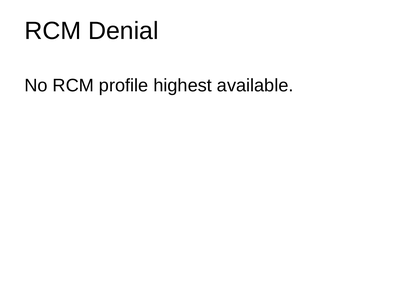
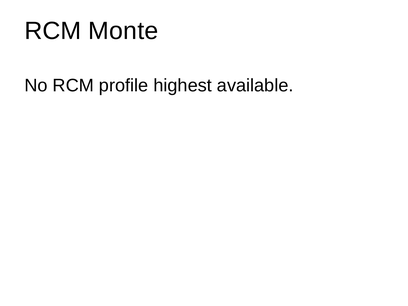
Denial: Denial -> Monte
